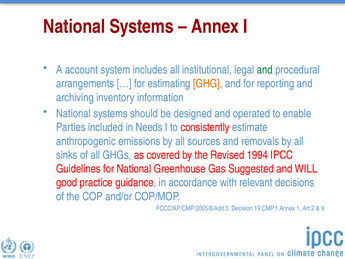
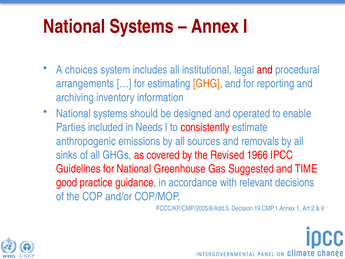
account: account -> choices
and at (265, 70) colour: green -> red
1994: 1994 -> 1966
WILL: WILL -> TIME
